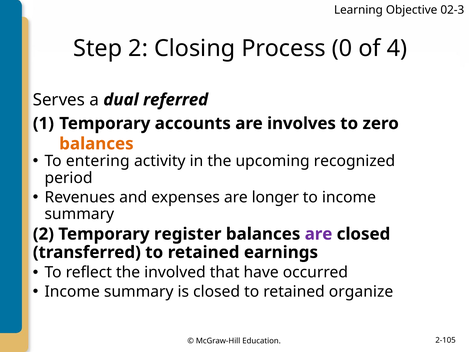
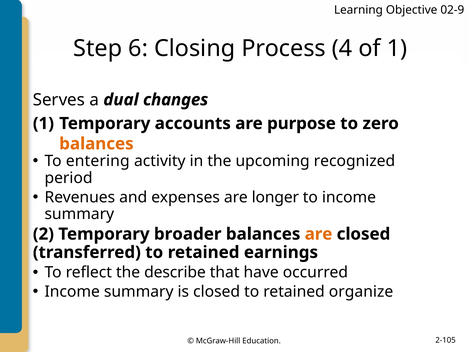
02-3: 02-3 -> 02-9
Step 2: 2 -> 6
0: 0 -> 4
of 4: 4 -> 1
referred: referred -> changes
involves: involves -> purpose
register: register -> broader
are at (319, 234) colour: purple -> orange
involved: involved -> describe
